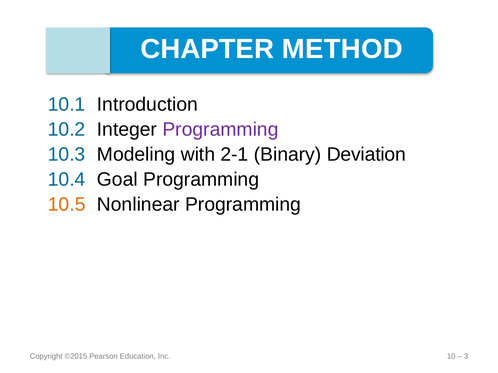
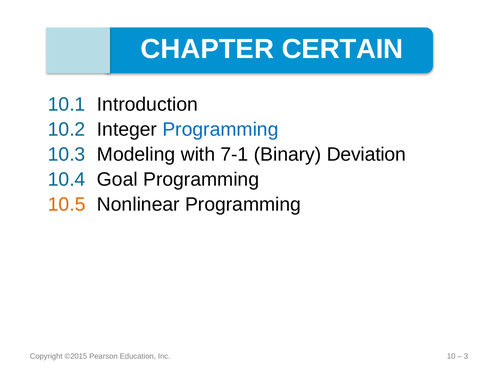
METHOD: METHOD -> CERTAIN
Programming at (220, 129) colour: purple -> blue
2-1: 2-1 -> 7-1
